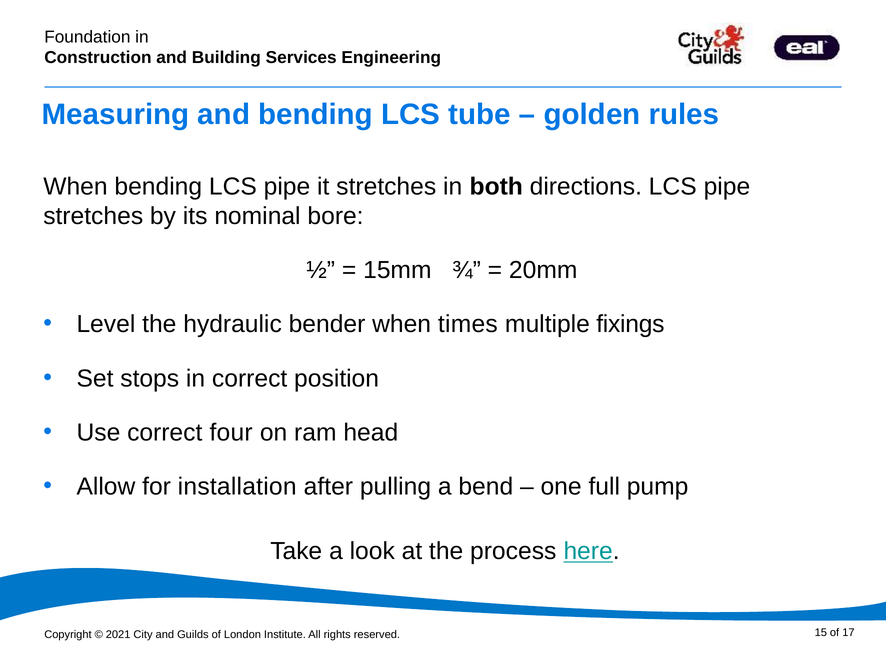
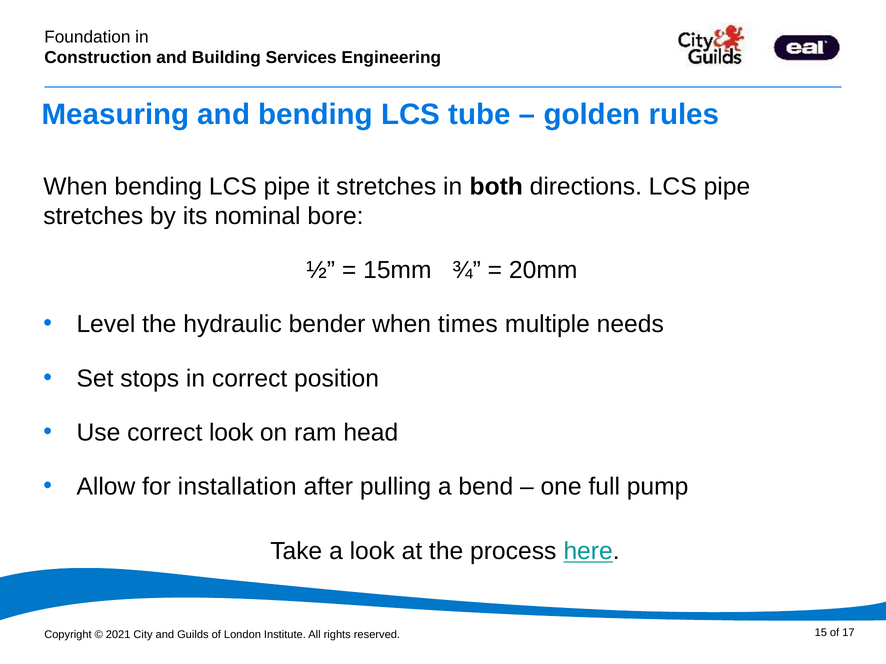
fixings: fixings -> needs
correct four: four -> look
